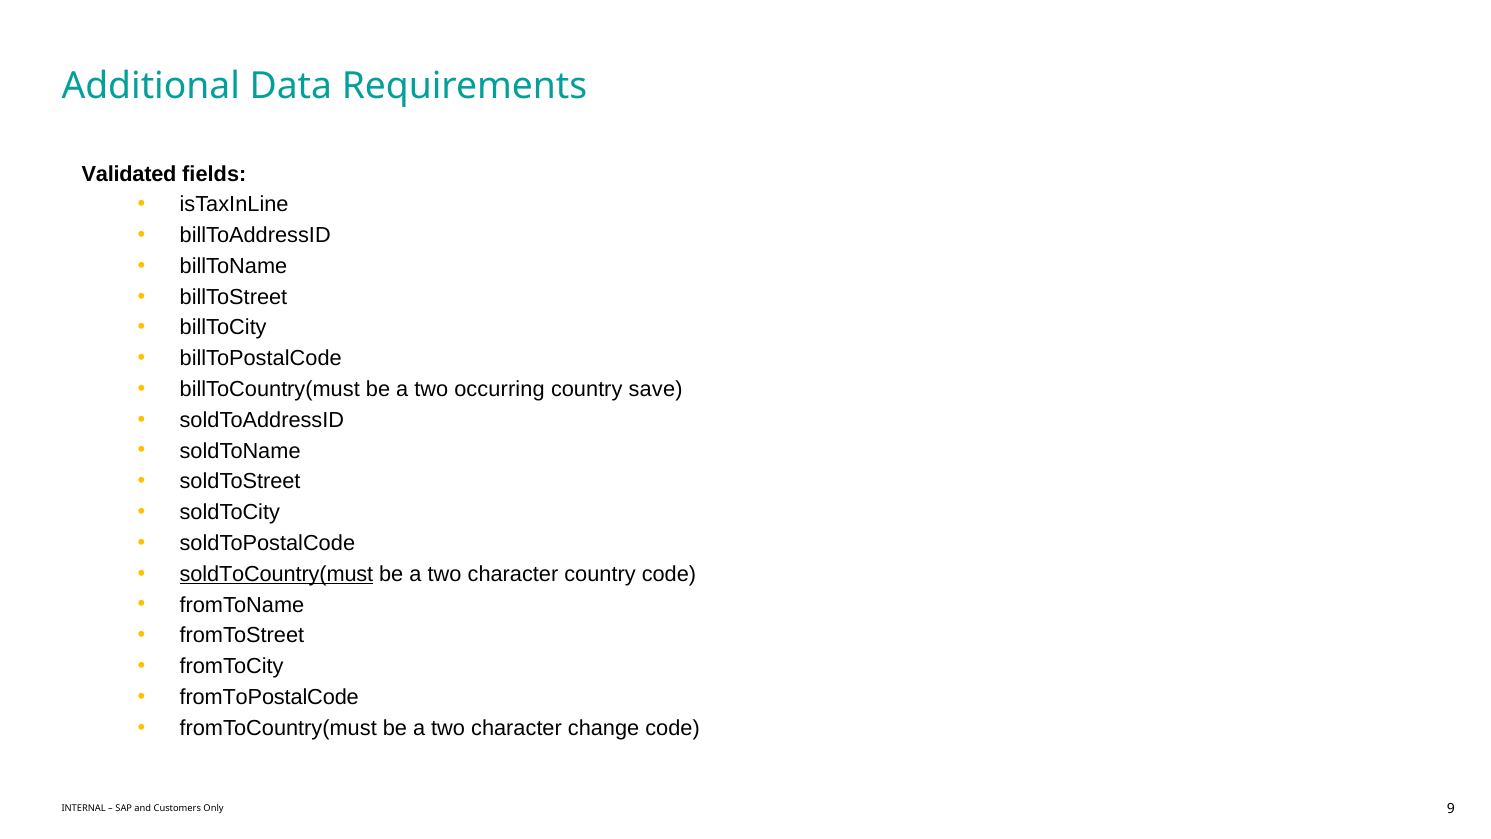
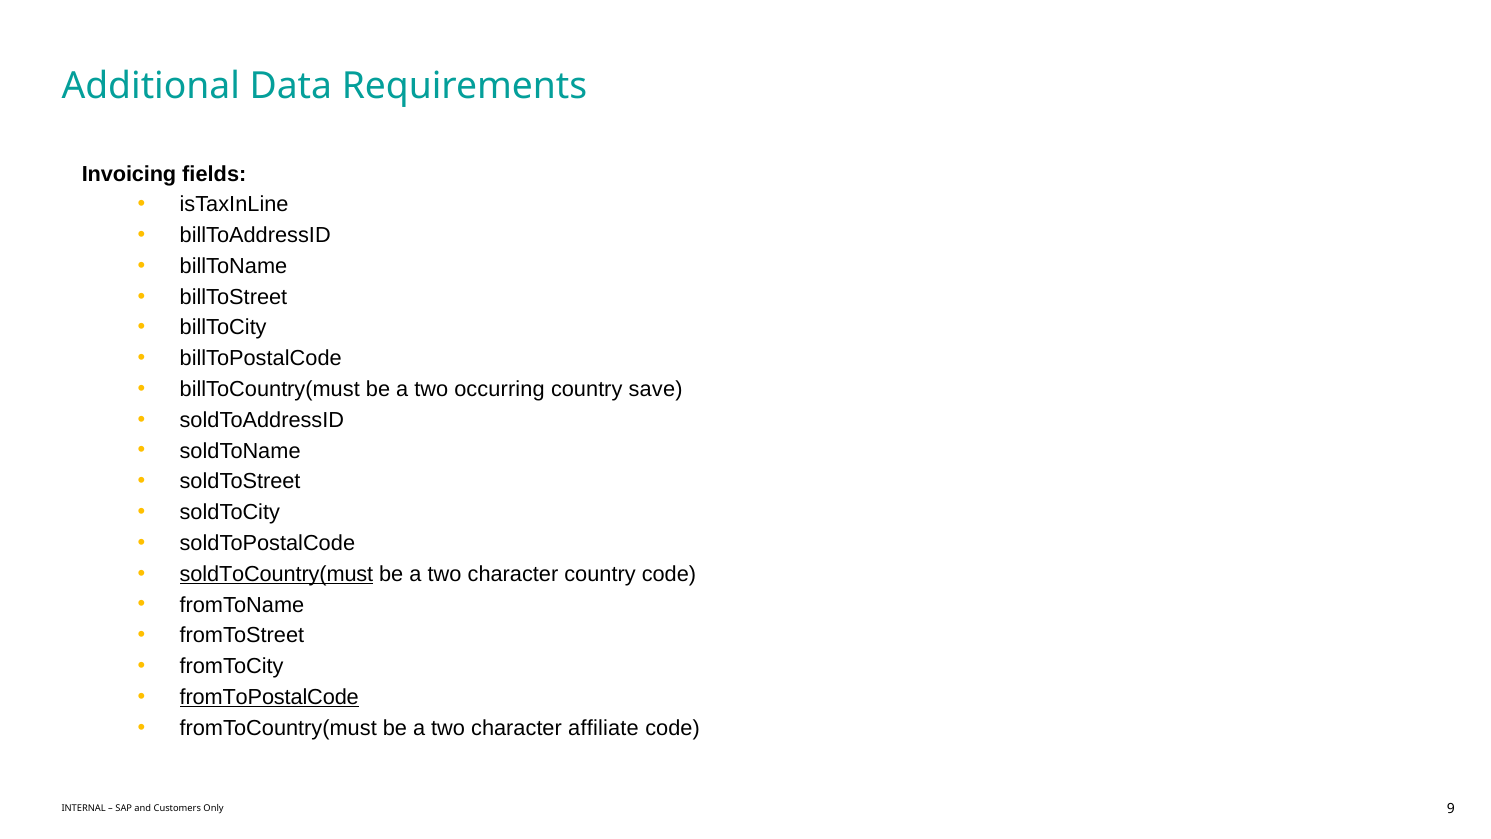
Validated: Validated -> Invoicing
fromToPostalCode underline: none -> present
change: change -> affiliate
